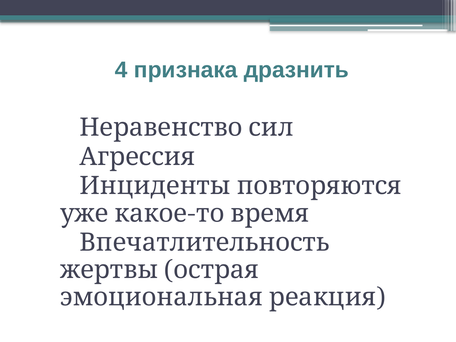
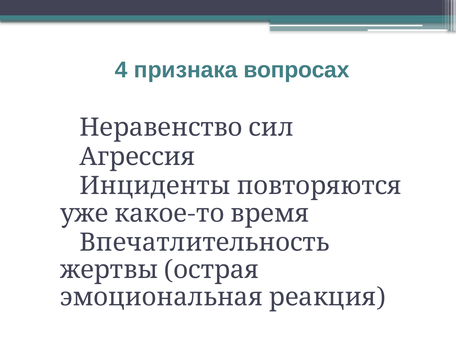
дразнить: дразнить -> вопросах
